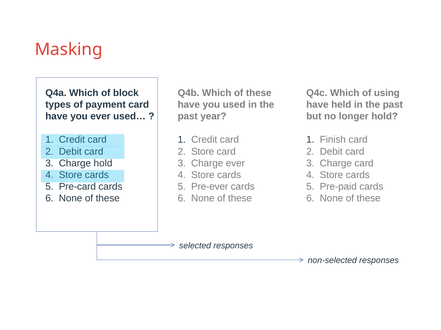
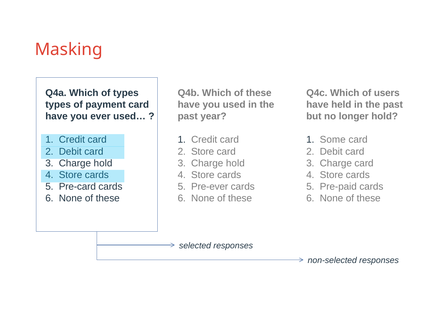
of block: block -> types
using: using -> users
Finish: Finish -> Some
ever at (235, 164): ever -> hold
